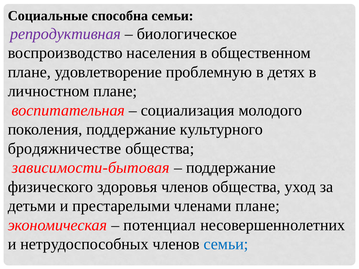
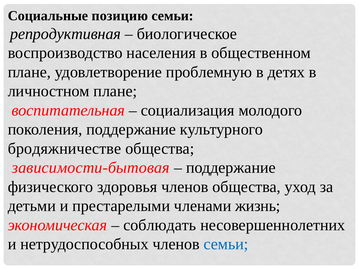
способна: способна -> позицию
репродуктивная colour: purple -> black
членами плане: плане -> жизнь
потенциал: потенциал -> соблюдать
